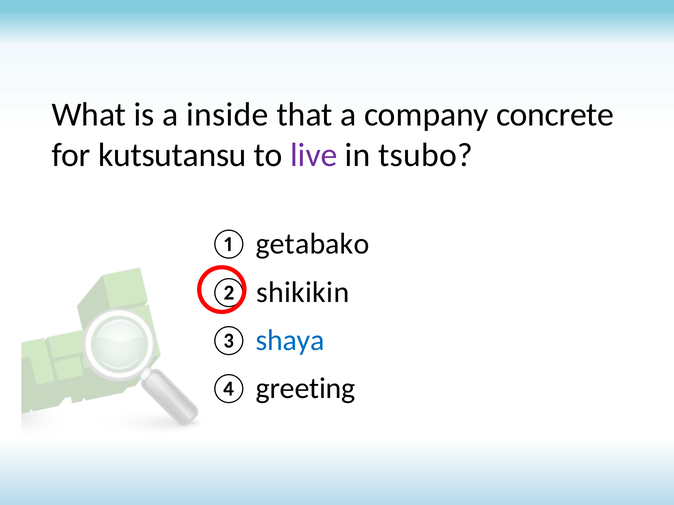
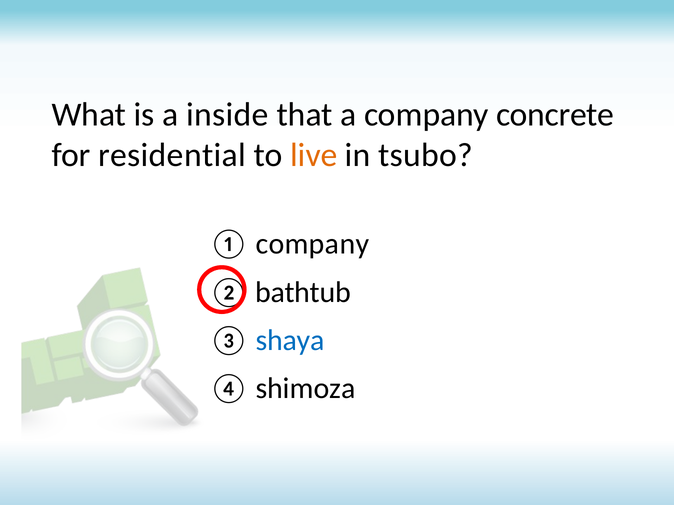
kutsutansu: kutsutansu -> residential
live colour: purple -> orange
① getabako: getabako -> company
shikikin: shikikin -> bathtub
greeting: greeting -> shimoza
